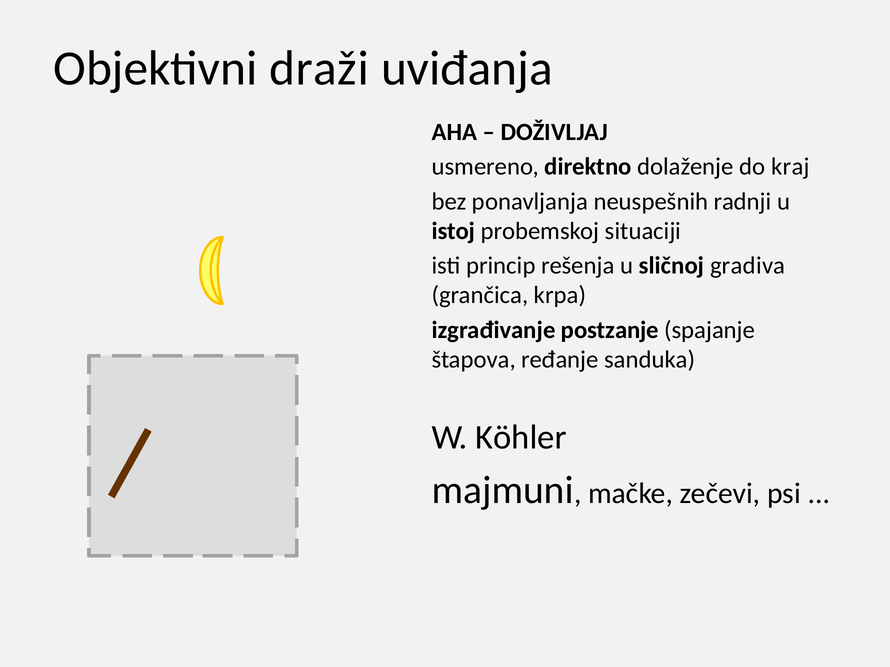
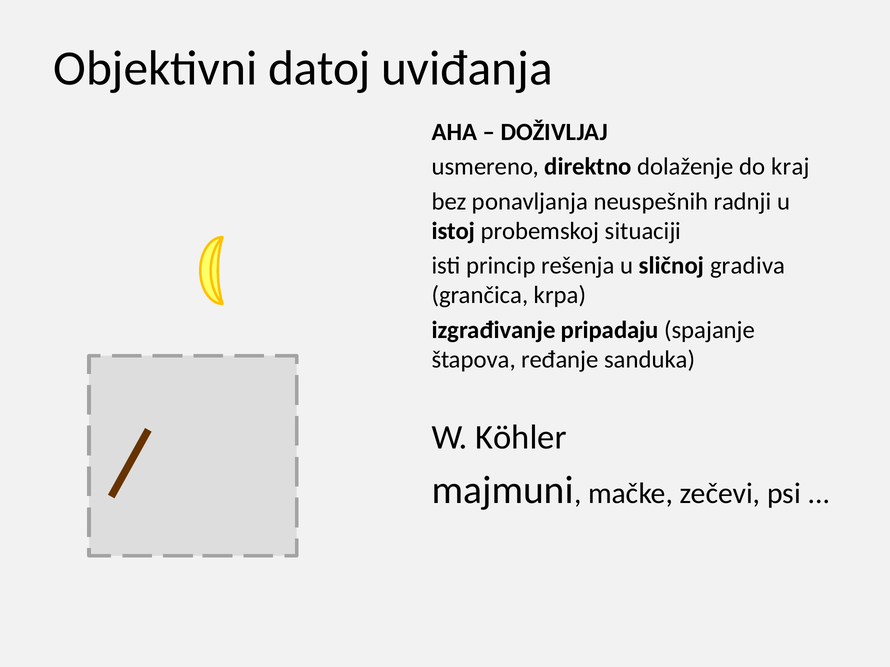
draži: draži -> datoj
postzanje: postzanje -> pripadaju
